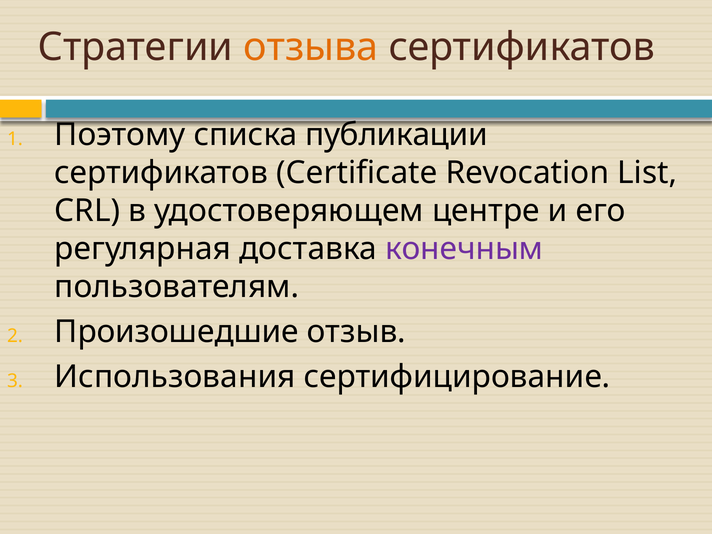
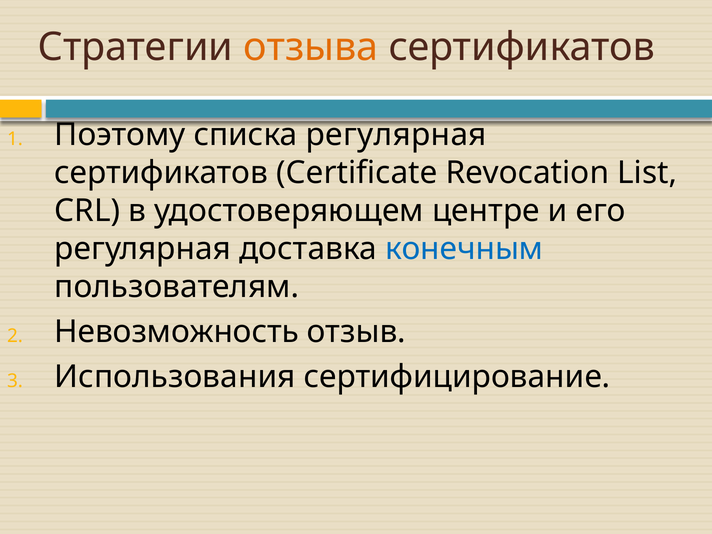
списка публикации: публикации -> регулярная
конечным colour: purple -> blue
Произошедшие: Произошедшие -> Невозможность
